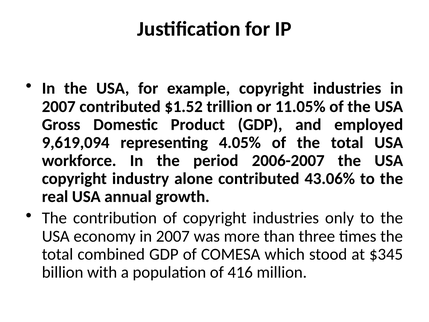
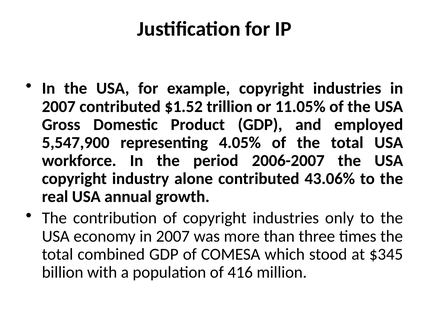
9,619,094: 9,619,094 -> 5,547,900
